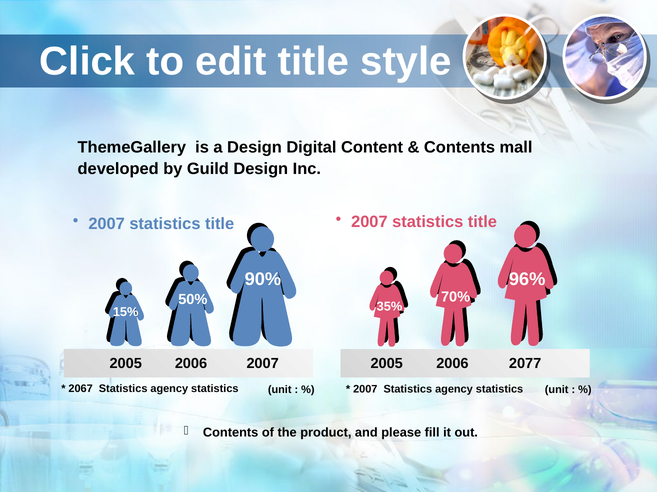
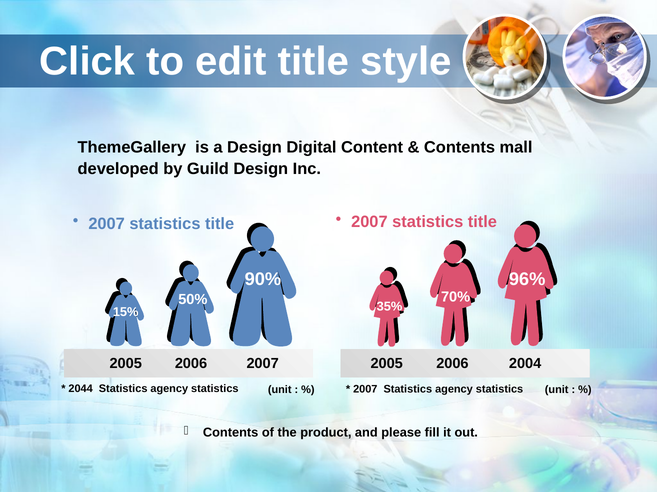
2077: 2077 -> 2004
2067: 2067 -> 2044
